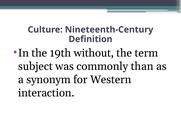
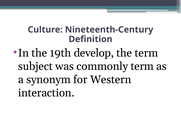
without: without -> develop
commonly than: than -> term
